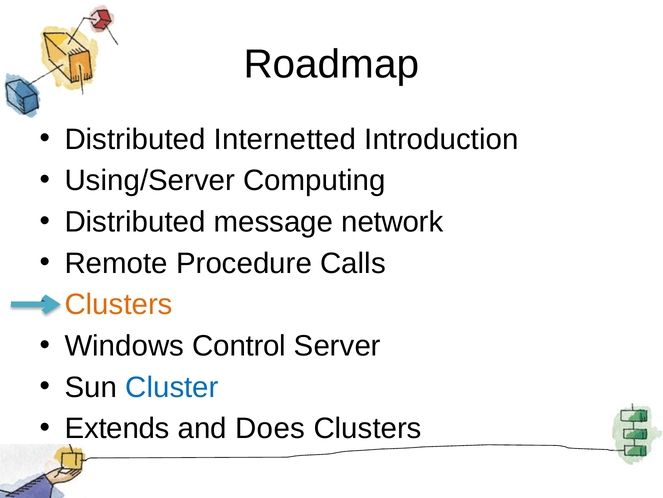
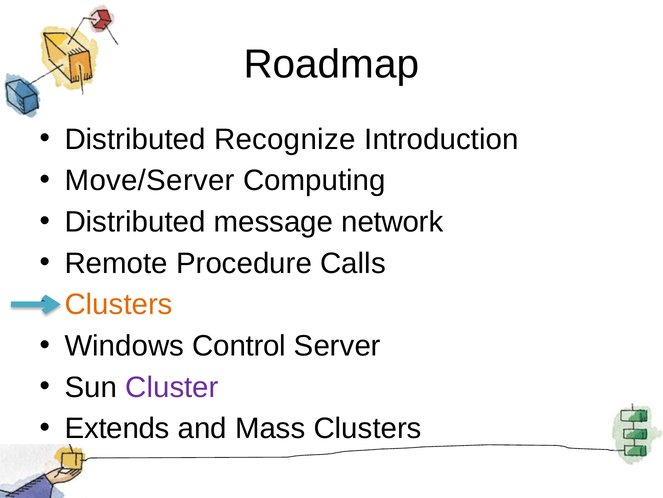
Internetted: Internetted -> Recognize
Using/Server: Using/Server -> Move/Server
Cluster colour: blue -> purple
Does: Does -> Mass
